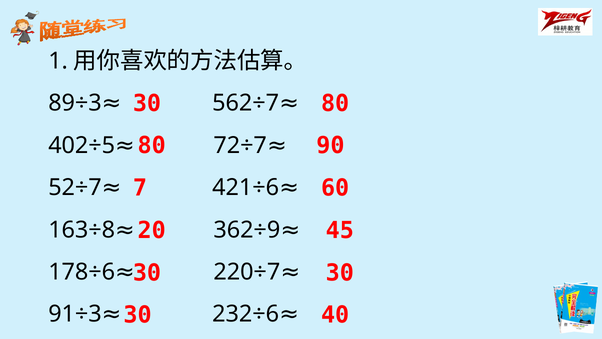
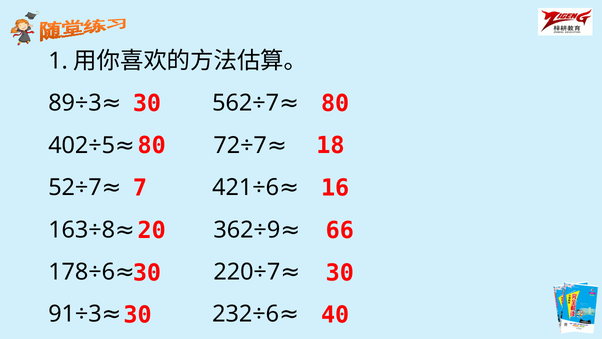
90: 90 -> 18
60: 60 -> 16
45: 45 -> 66
